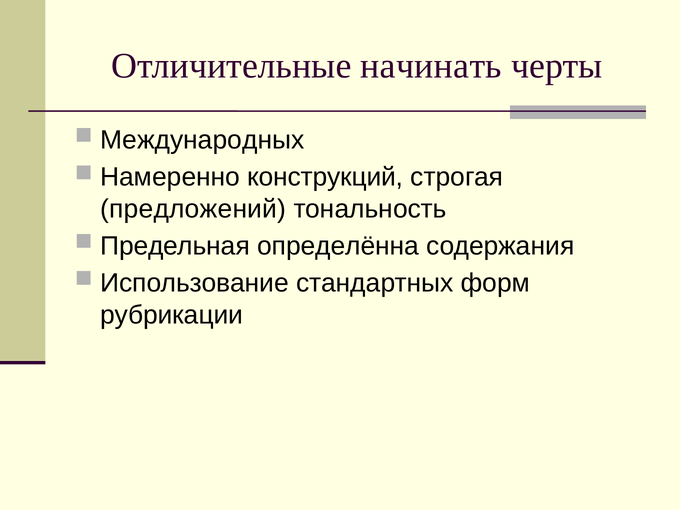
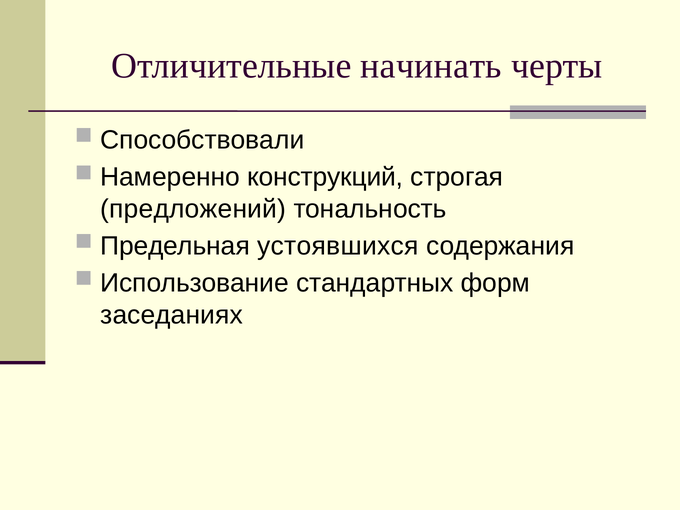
Международных: Международных -> Способствовали
определённа: определённа -> устоявшихся
рубрикации: рубрикации -> заседаниях
